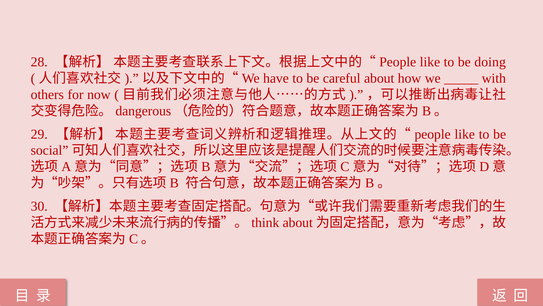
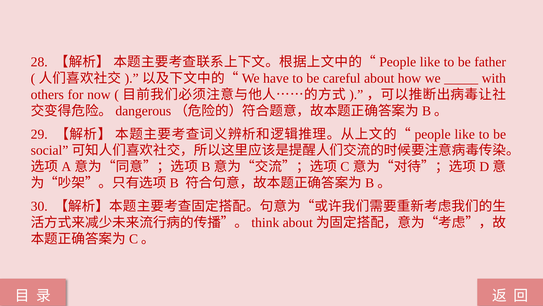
doing: doing -> father
